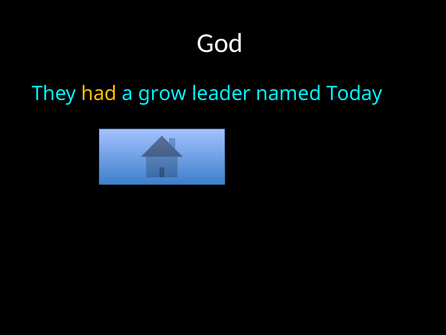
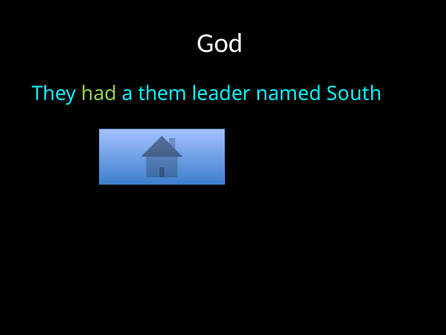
had colour: yellow -> light green
grow: grow -> them
Today: Today -> South
